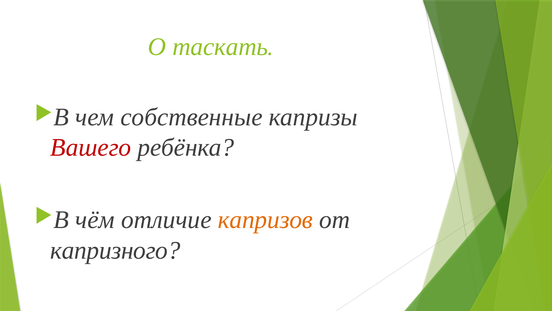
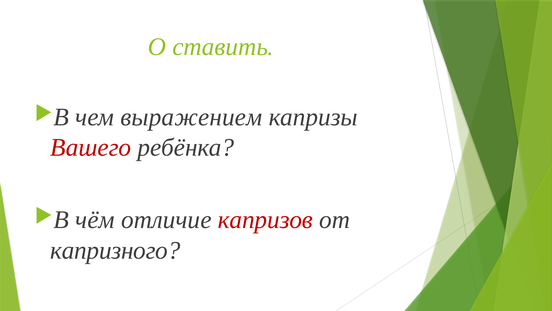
таскать: таскать -> ставить
собственные: собственные -> выражением
капризов colour: orange -> red
